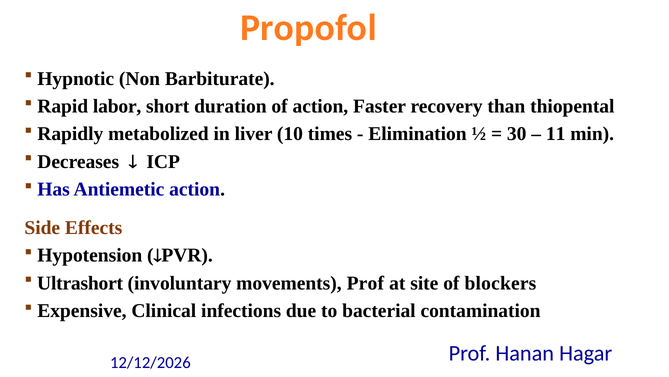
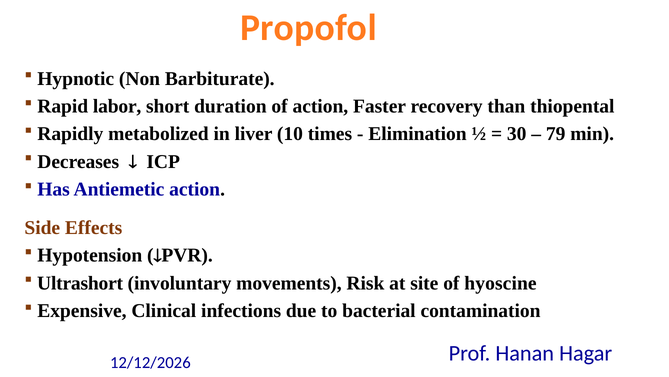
11: 11 -> 79
movements Prof: Prof -> Risk
blockers: blockers -> hyoscine
